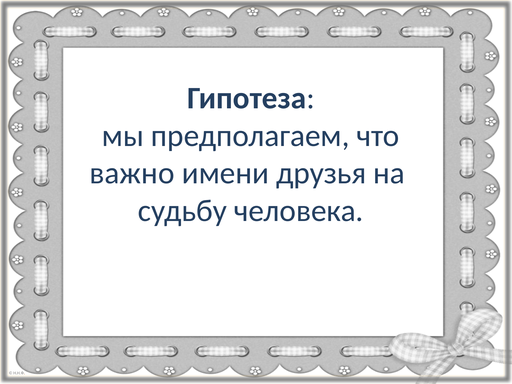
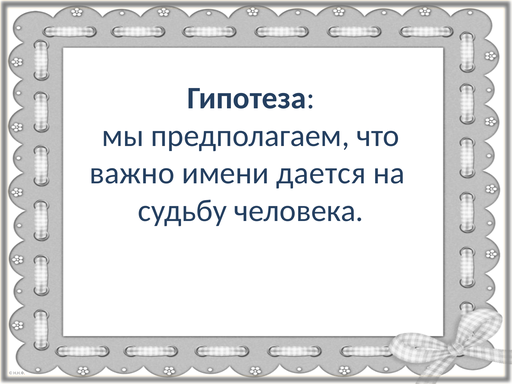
друзья: друзья -> дается
